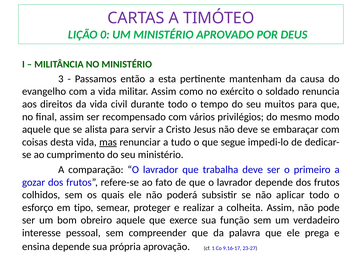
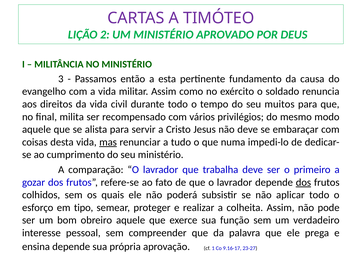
0: 0 -> 2
mantenham: mantenham -> fundamento
final assim: assim -> milita
segue: segue -> numa
dos at (303, 182) underline: none -> present
